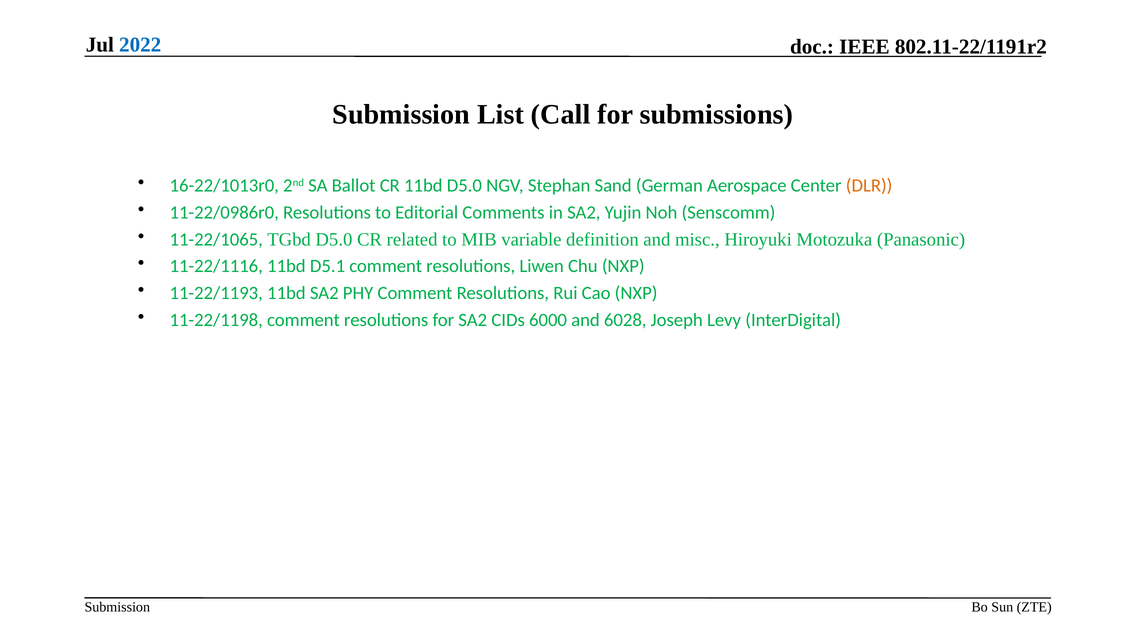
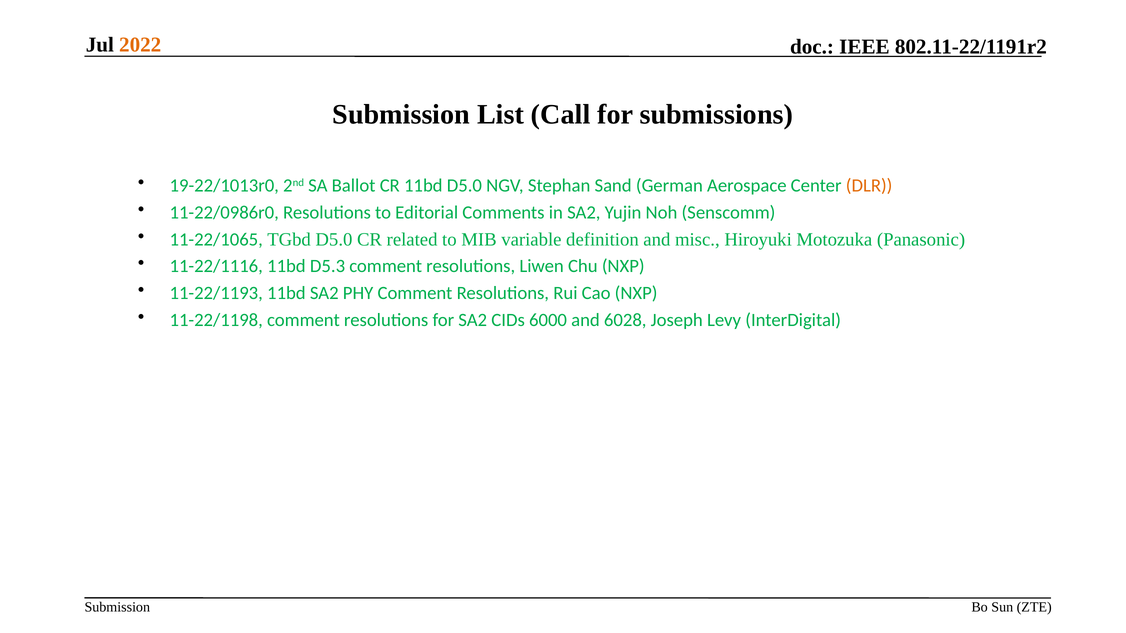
2022 colour: blue -> orange
16-22/1013r0: 16-22/1013r0 -> 19-22/1013r0
D5.1: D5.1 -> D5.3
